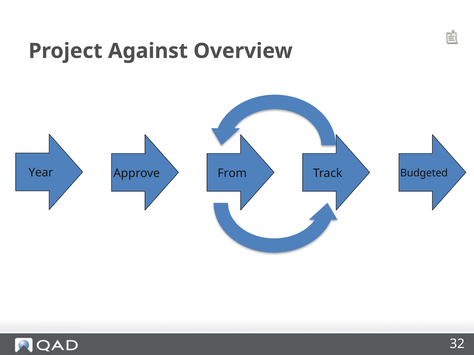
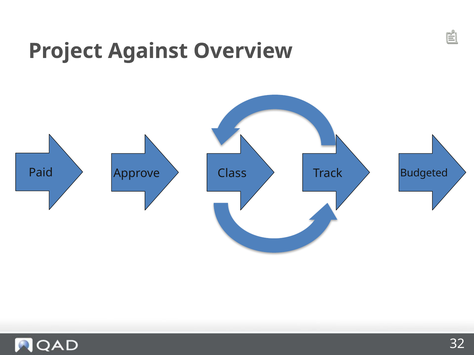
Year: Year -> Paid
From: From -> Class
